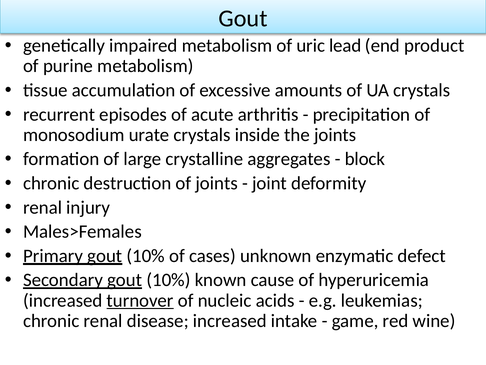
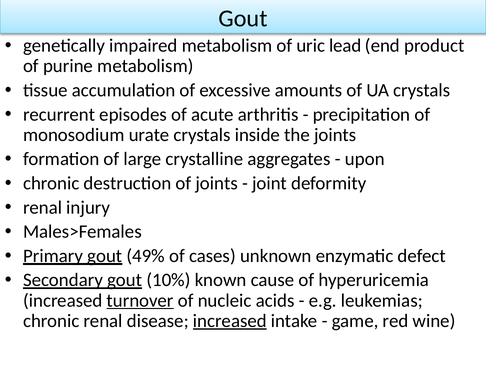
block: block -> upon
Primary gout 10%: 10% -> 49%
increased at (230, 320) underline: none -> present
